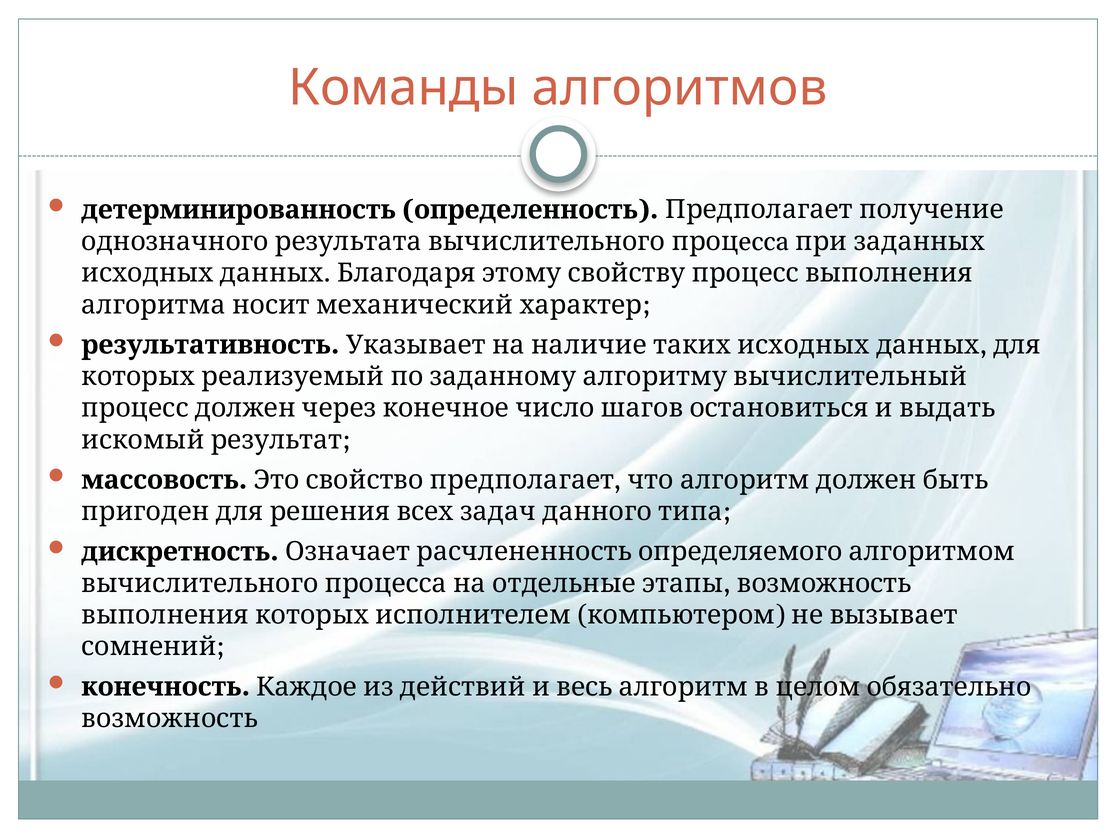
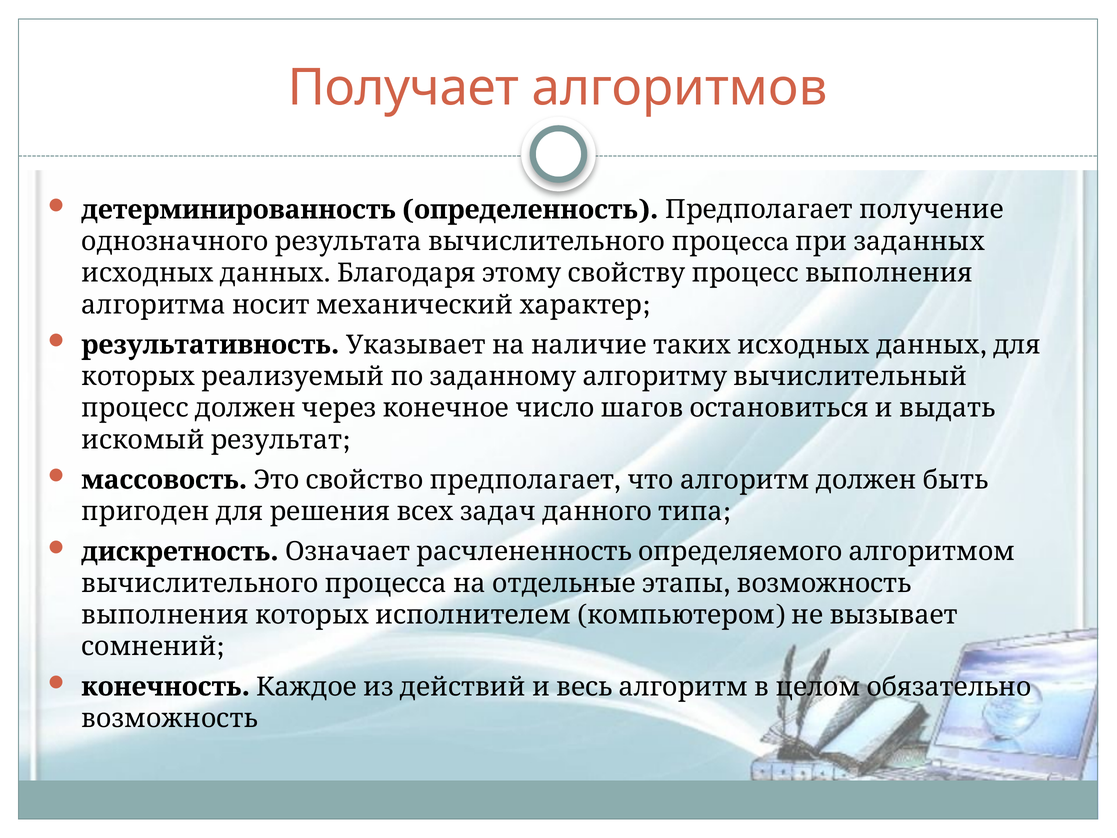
Команды: Команды -> Получает
